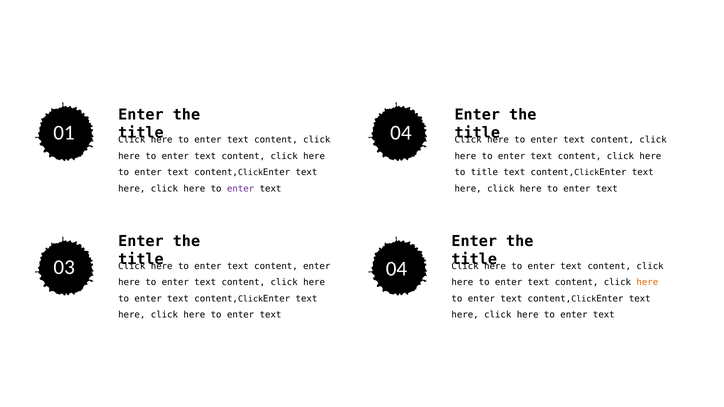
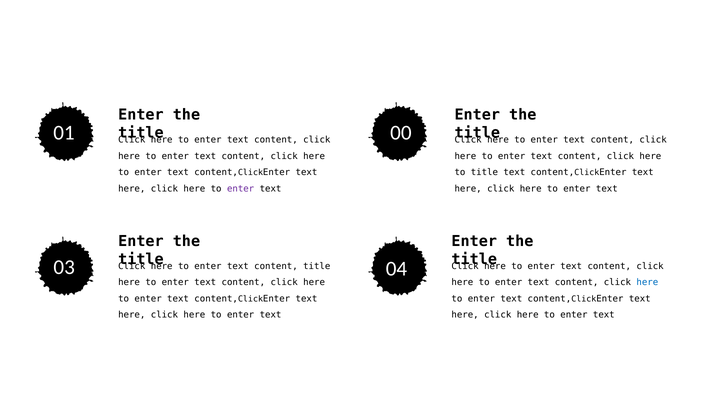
01 04: 04 -> 00
content enter: enter -> title
here at (647, 283) colour: orange -> blue
